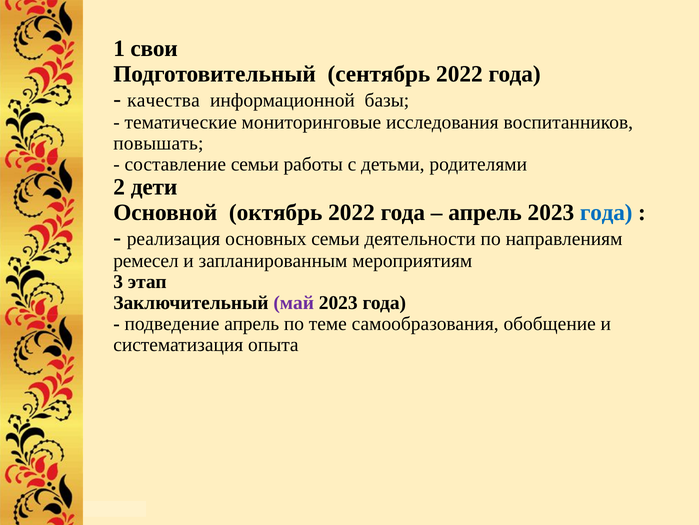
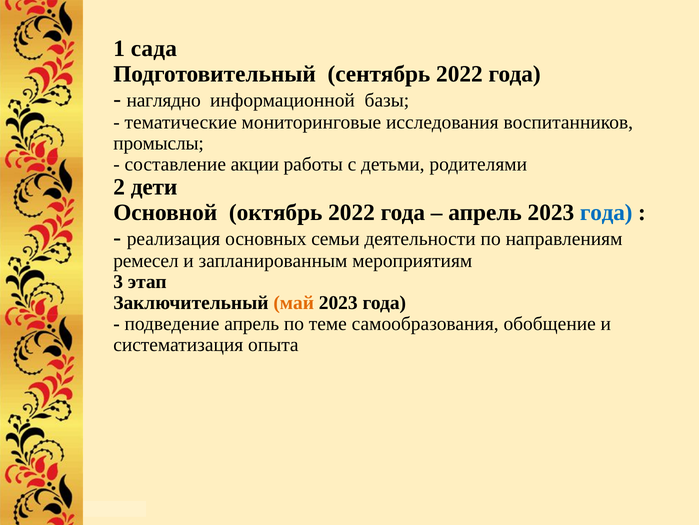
свои: свои -> сада
качества: качества -> наглядно
повышать: повышать -> промыслы
составление семьи: семьи -> акции
май colour: purple -> orange
